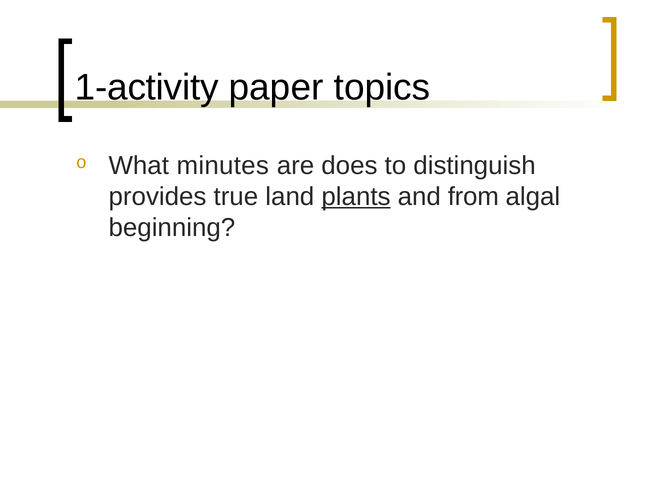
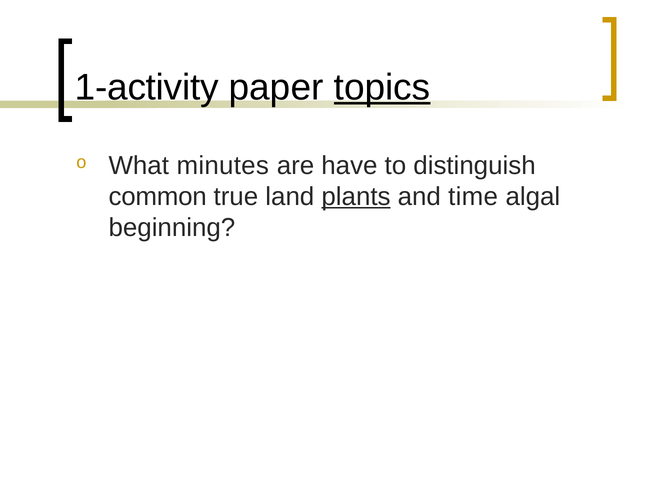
topics underline: none -> present
does: does -> have
provides: provides -> common
from: from -> time
